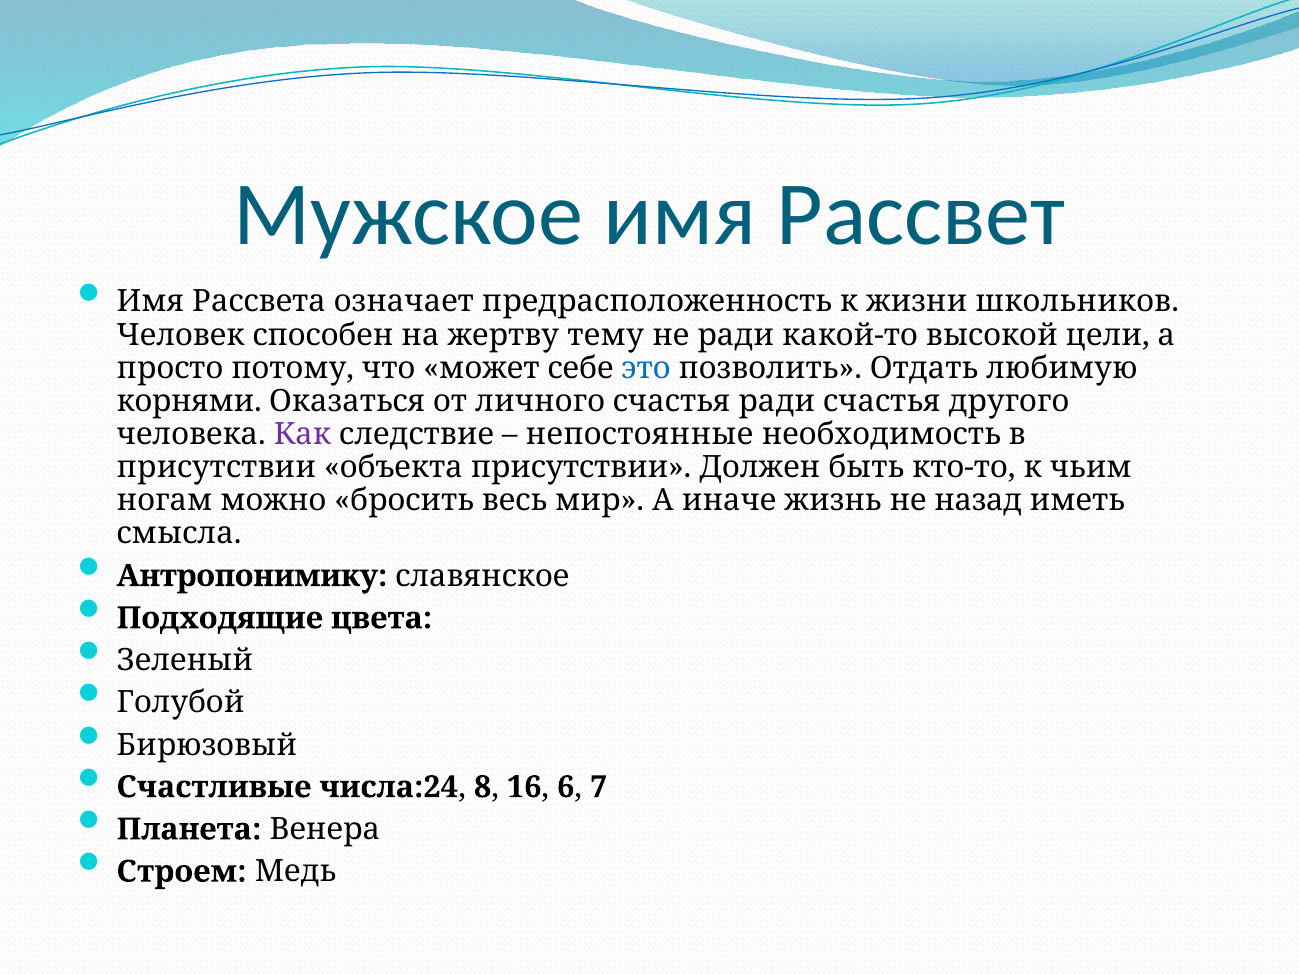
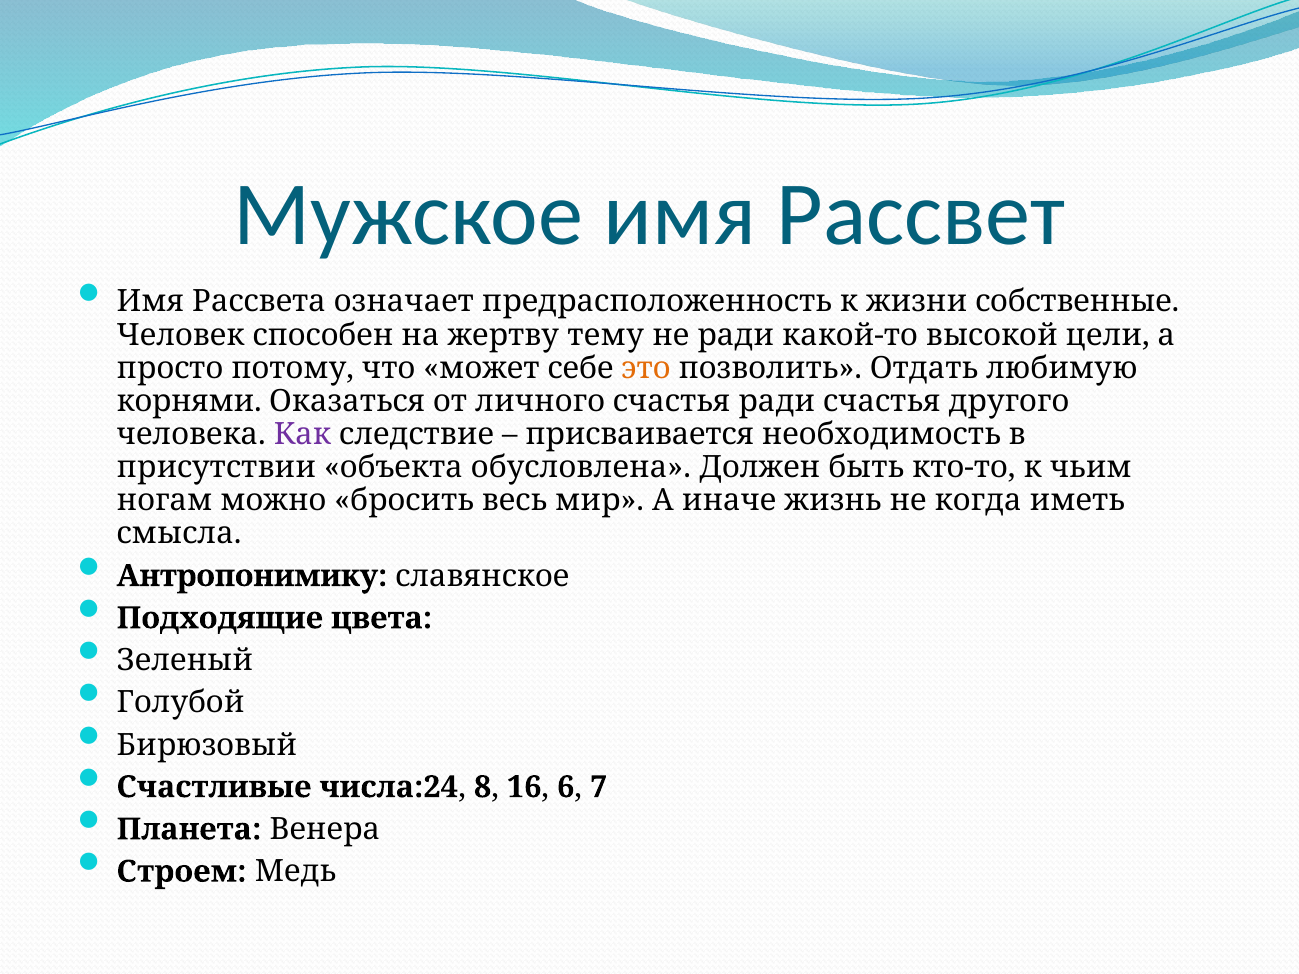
школьников: школьников -> собственные
это colour: blue -> orange
непостоянные: непостоянные -> присваивается
объекта присутствии: присутствии -> обусловлена
назад: назад -> когда
